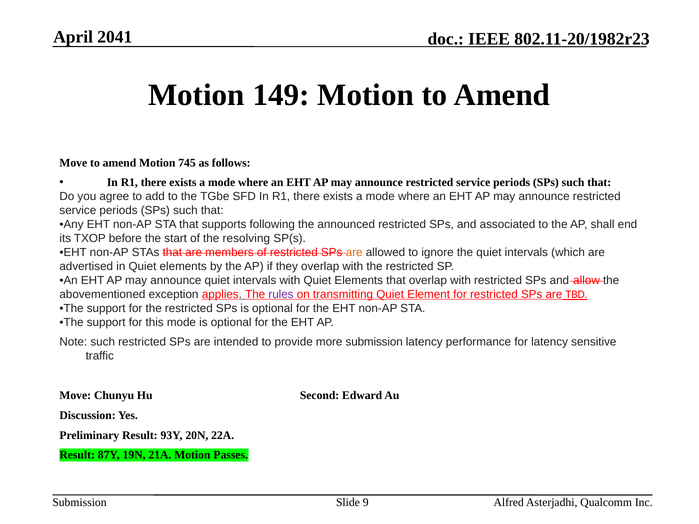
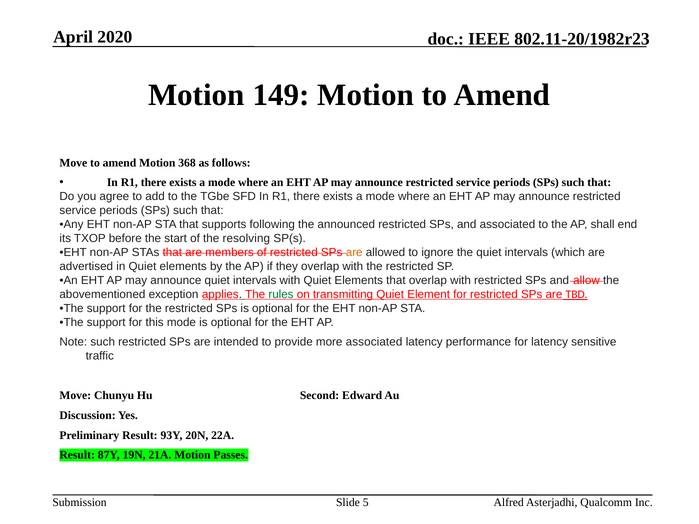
2041: 2041 -> 2020
745: 745 -> 368
rules colour: purple -> green
more submission: submission -> associated
9: 9 -> 5
